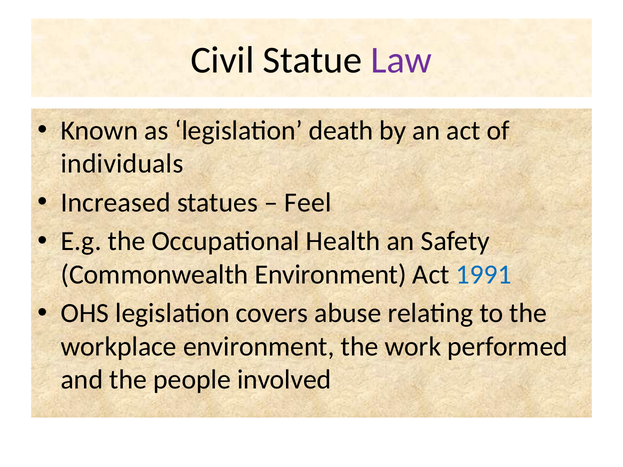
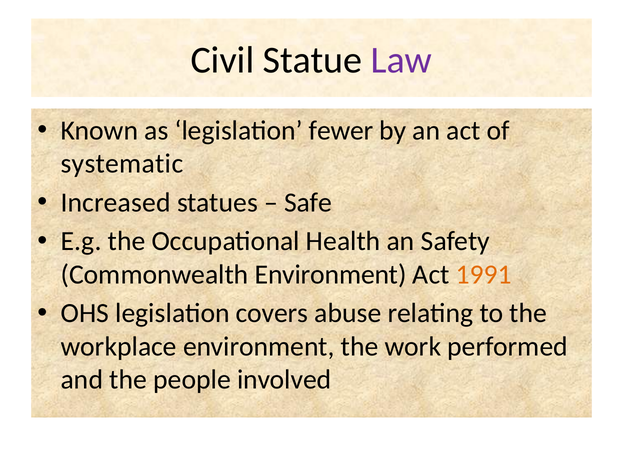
death: death -> fewer
individuals: individuals -> systematic
Feel: Feel -> Safe
1991 colour: blue -> orange
